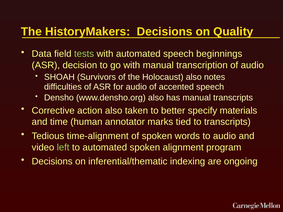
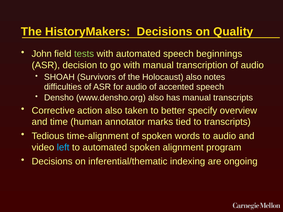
Data: Data -> John
materials: materials -> overview
left colour: light green -> light blue
